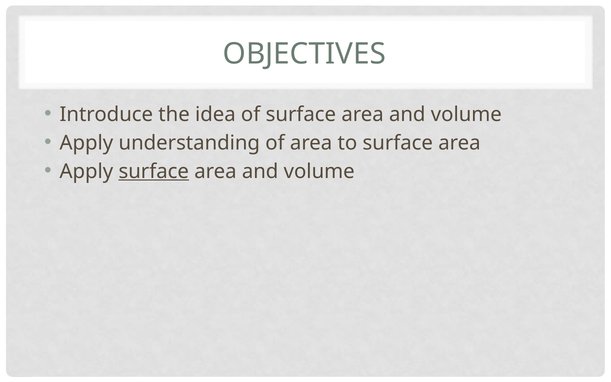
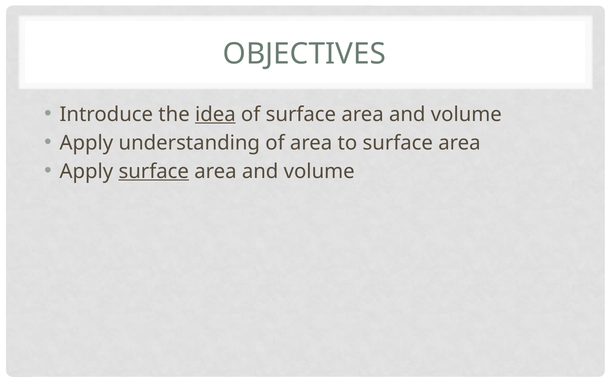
idea underline: none -> present
